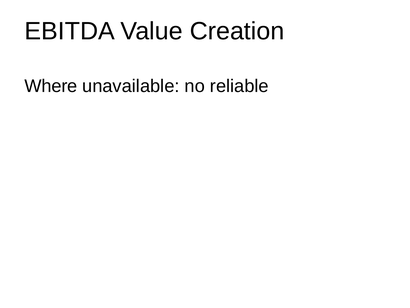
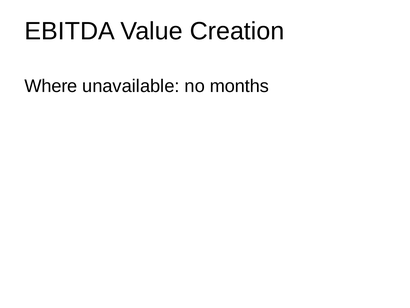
reliable: reliable -> months
